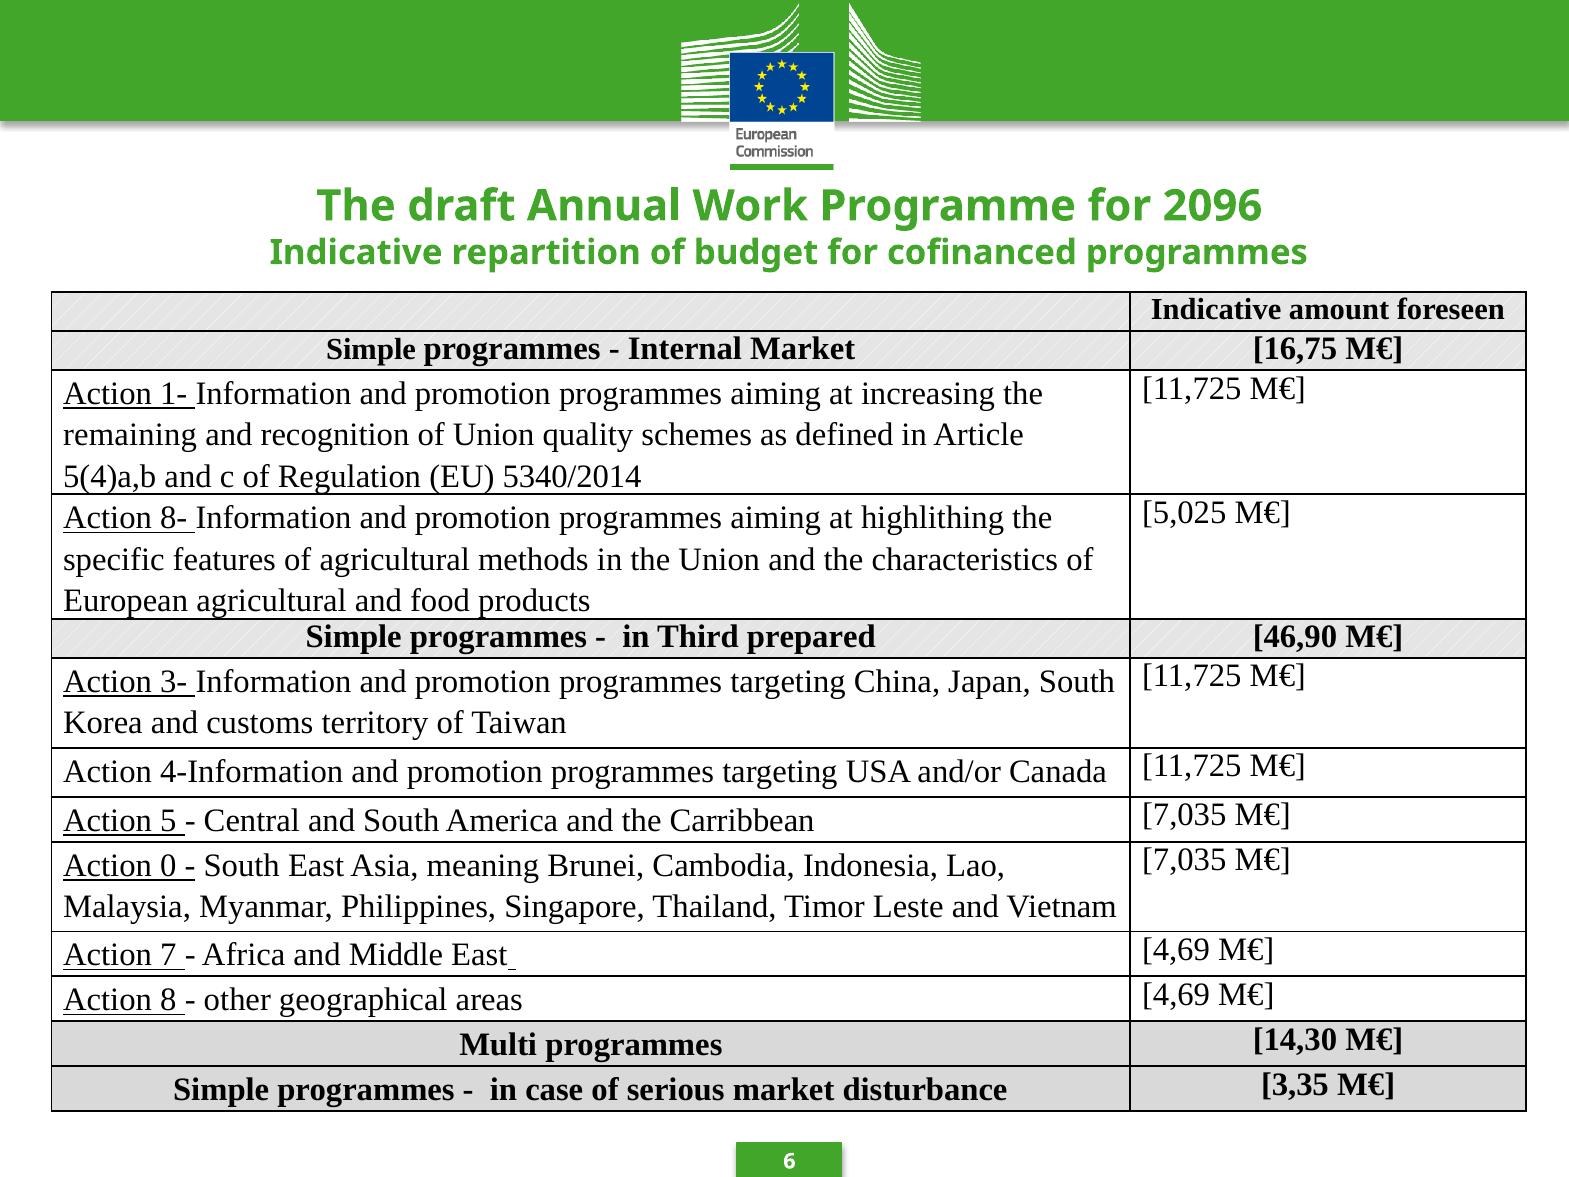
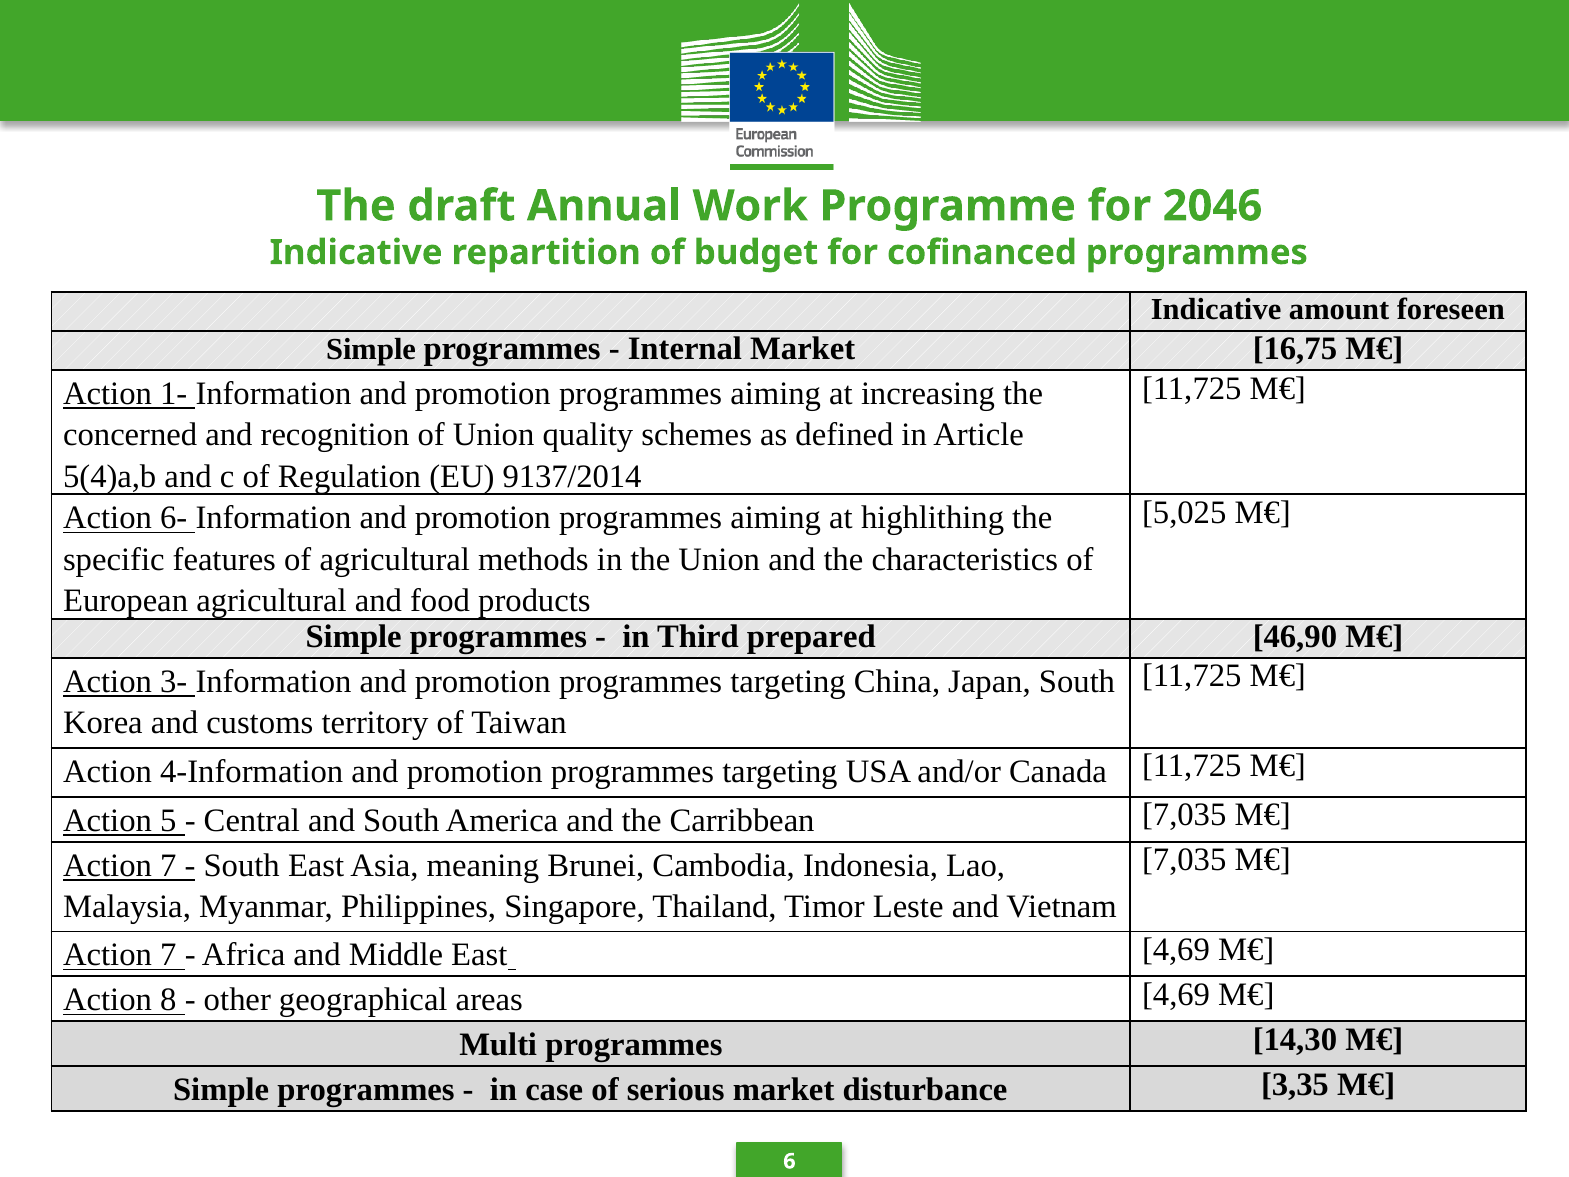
2096: 2096 -> 2046
remaining: remaining -> concerned
5340/2014: 5340/2014 -> 9137/2014
8-: 8- -> 6-
0 at (168, 865): 0 -> 7
